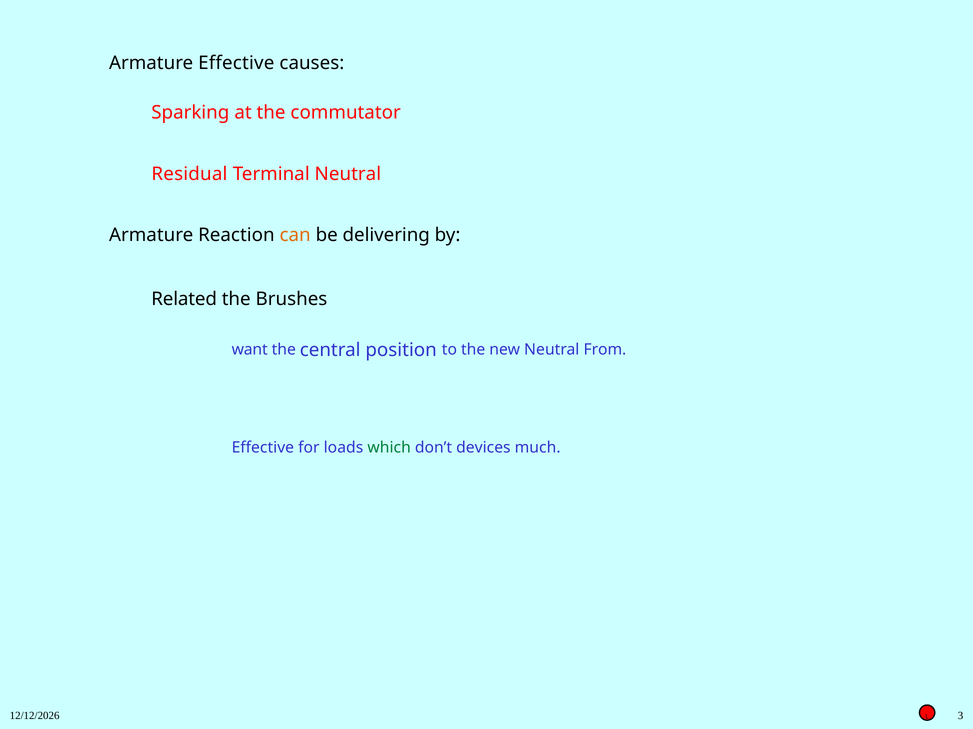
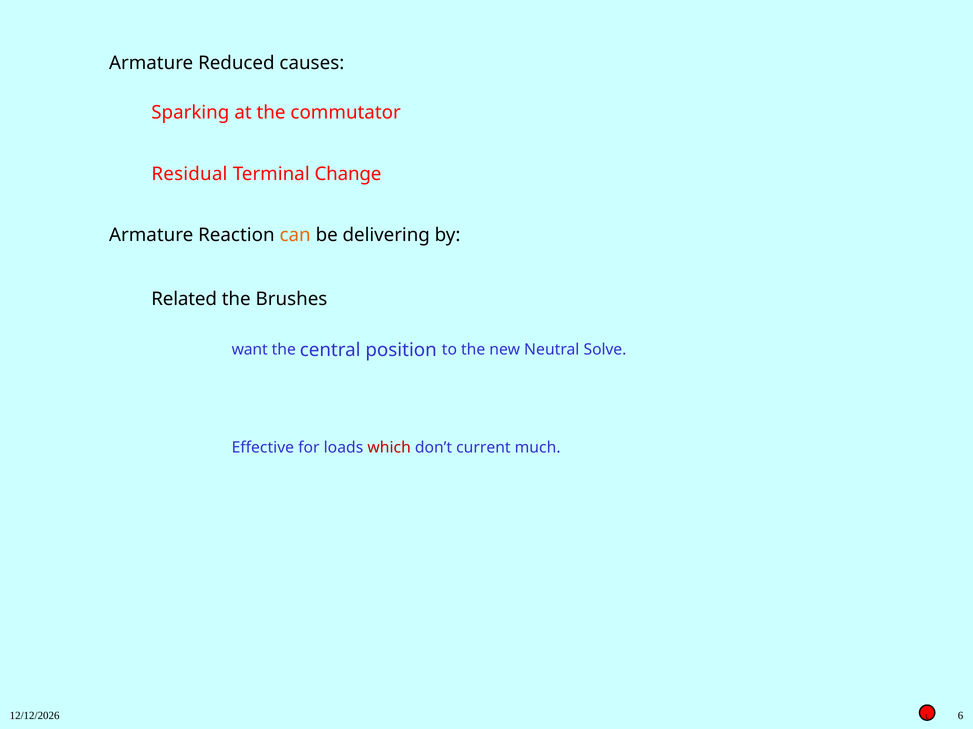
Armature Effective: Effective -> Reduced
Terminal Neutral: Neutral -> Change
From: From -> Solve
which colour: green -> red
devices: devices -> current
3: 3 -> 6
